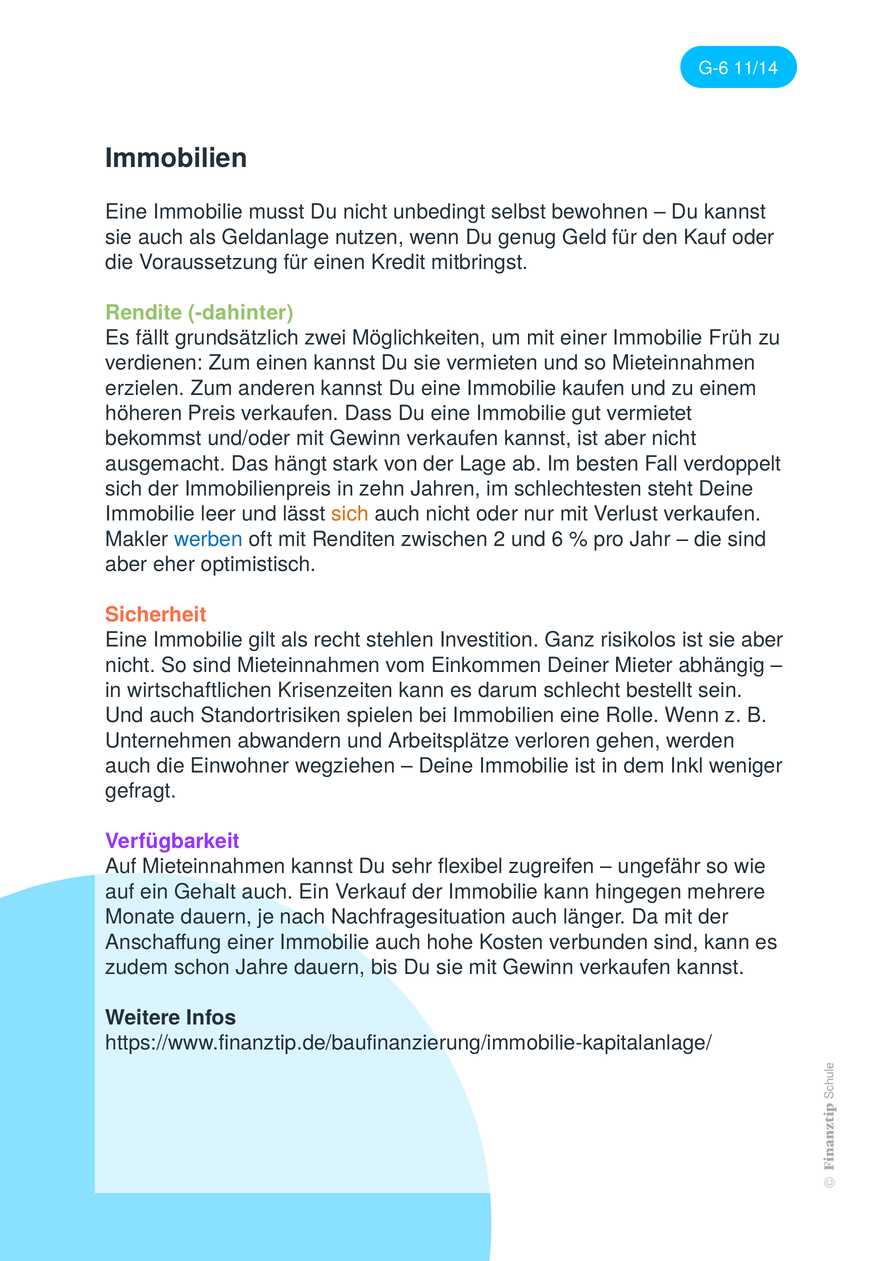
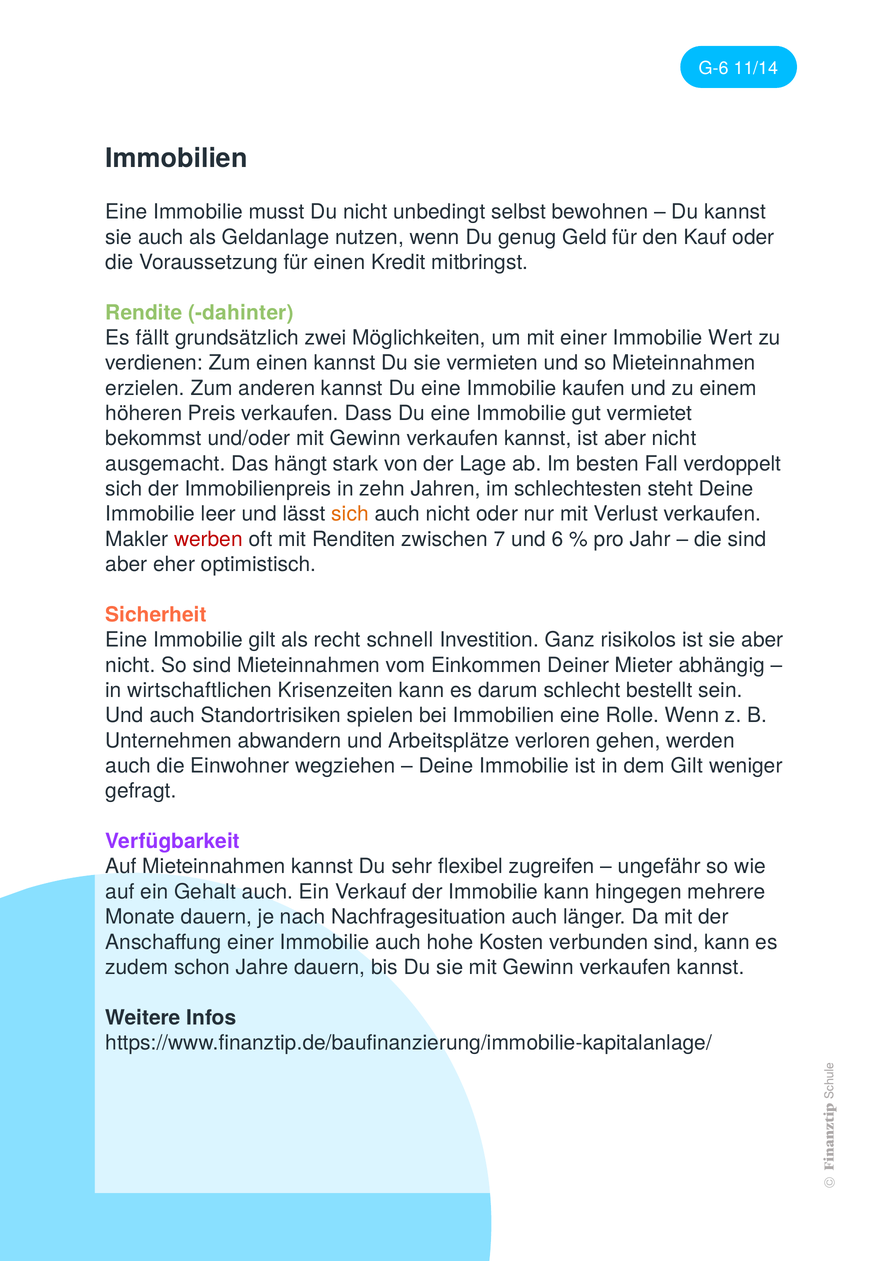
Früh: Früh -> Wert
werben colour: blue -> red
2: 2 -> 7
stehlen: stehlen -> schnell
dem Inkl: Inkl -> Gilt
